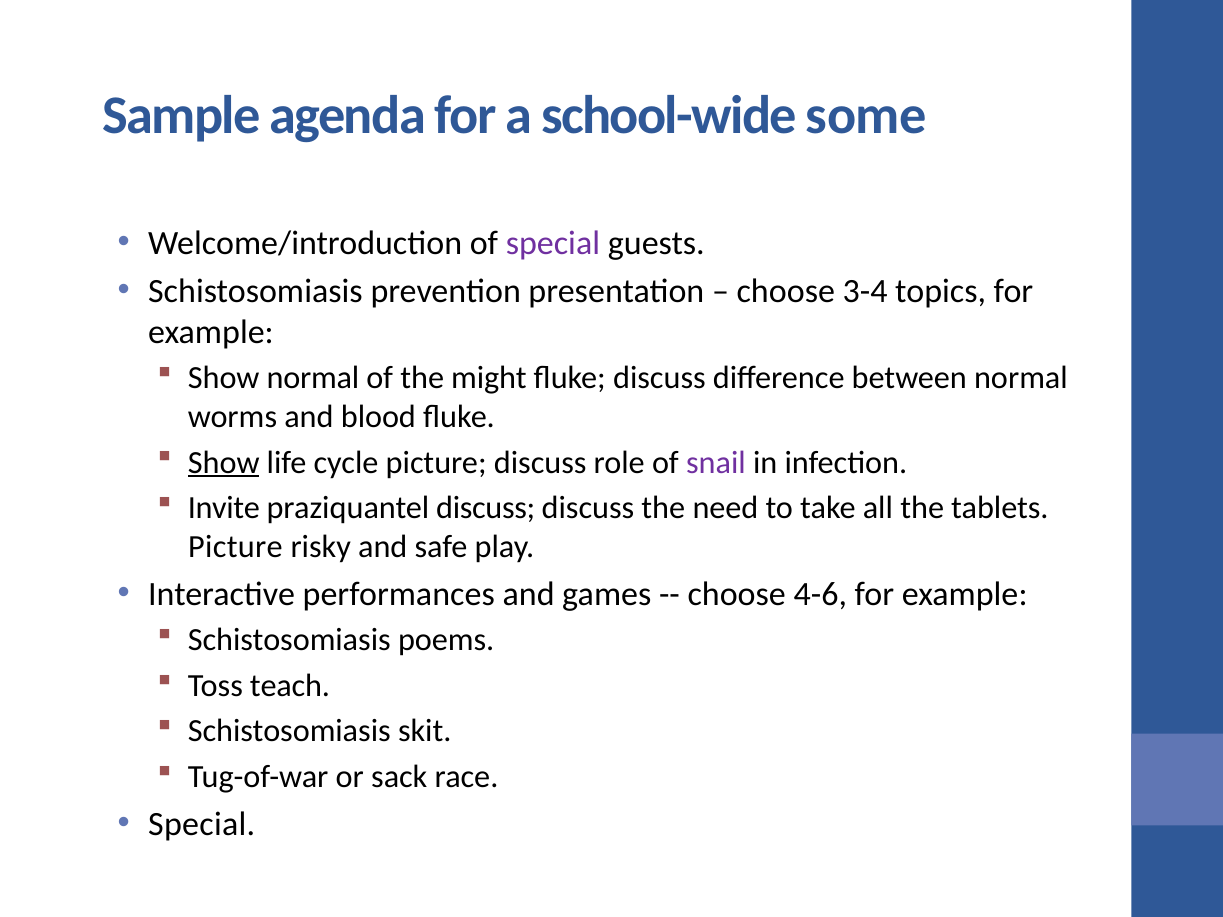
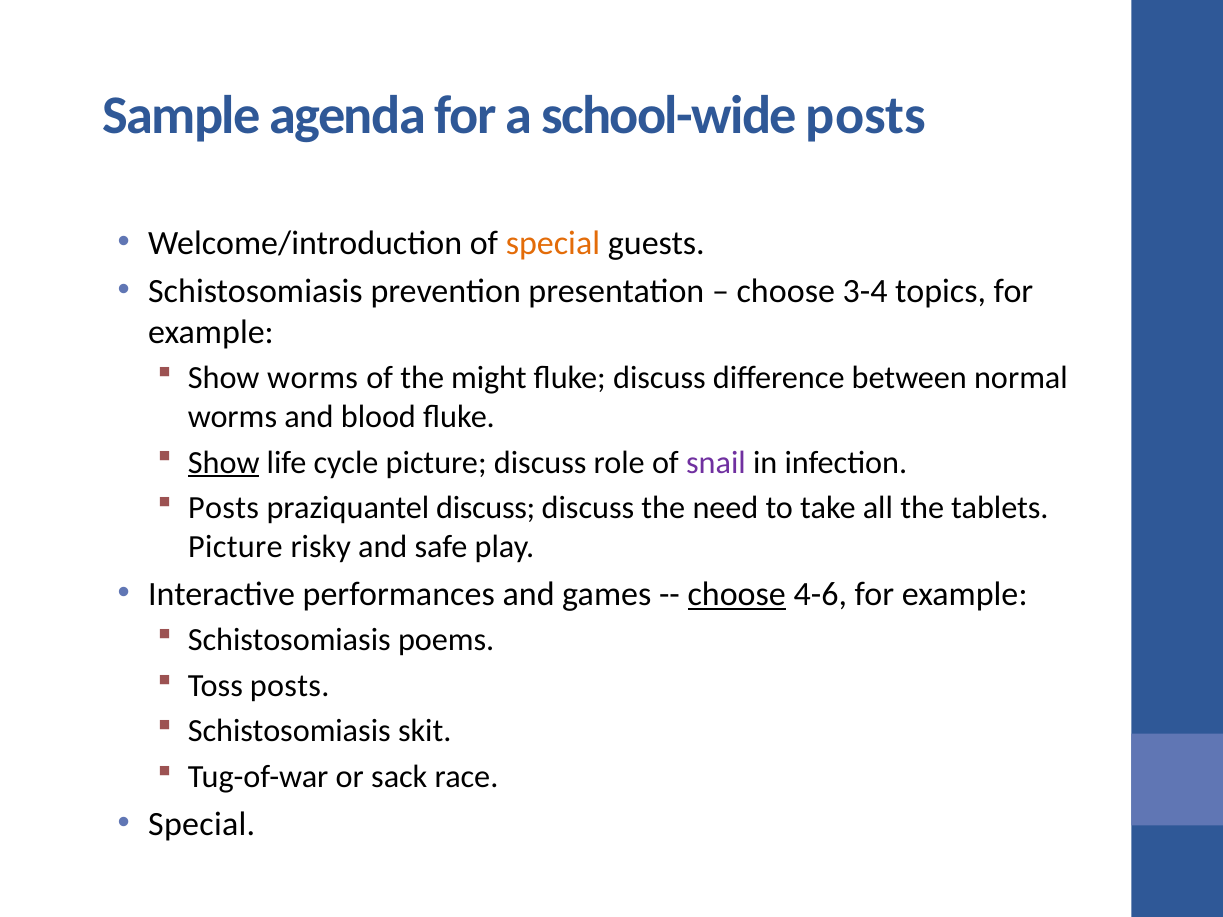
school-wide some: some -> posts
special at (553, 243) colour: purple -> orange
Show normal: normal -> worms
Invite at (224, 508): Invite -> Posts
choose at (737, 594) underline: none -> present
Toss teach: teach -> posts
